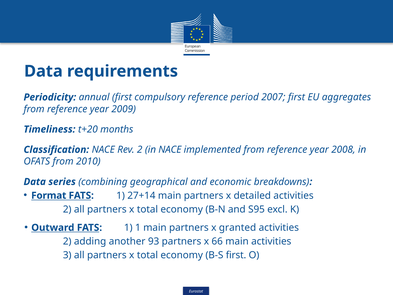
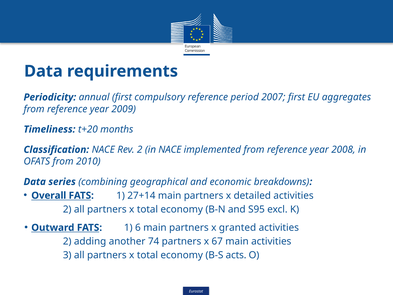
Format: Format -> Overall
1 1: 1 -> 6
93: 93 -> 74
66: 66 -> 67
B-S first: first -> acts
